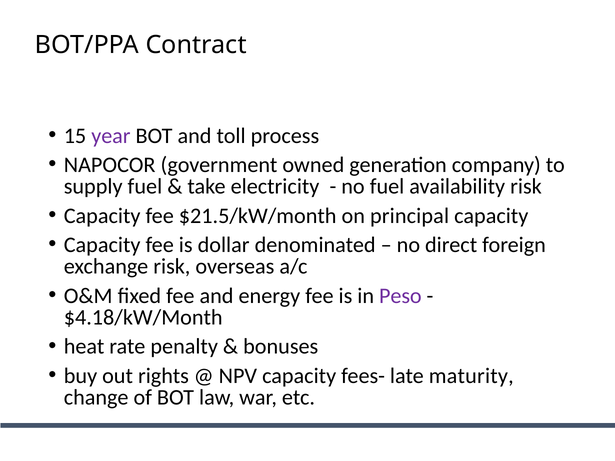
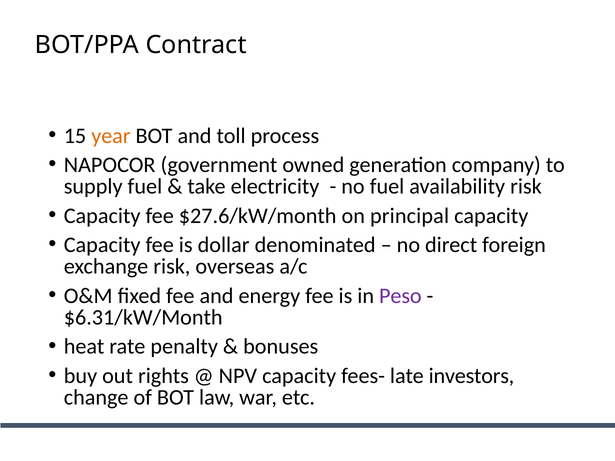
year colour: purple -> orange
$21.5/kW/month: $21.5/kW/month -> $27.6/kW/month
$4.18/kW/Month: $4.18/kW/Month -> $6.31/kW/Month
maturity: maturity -> investors
